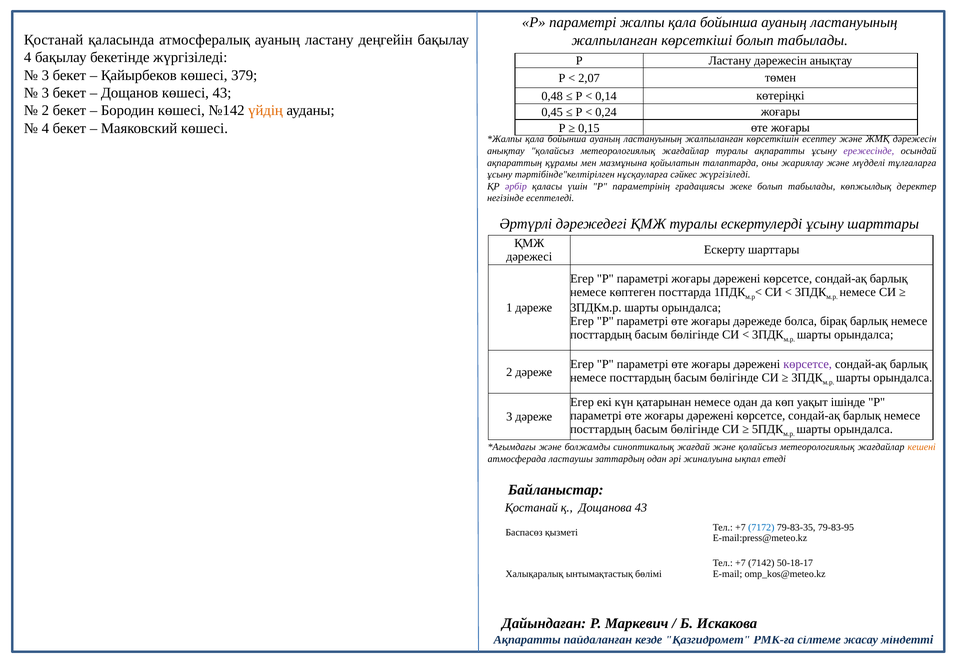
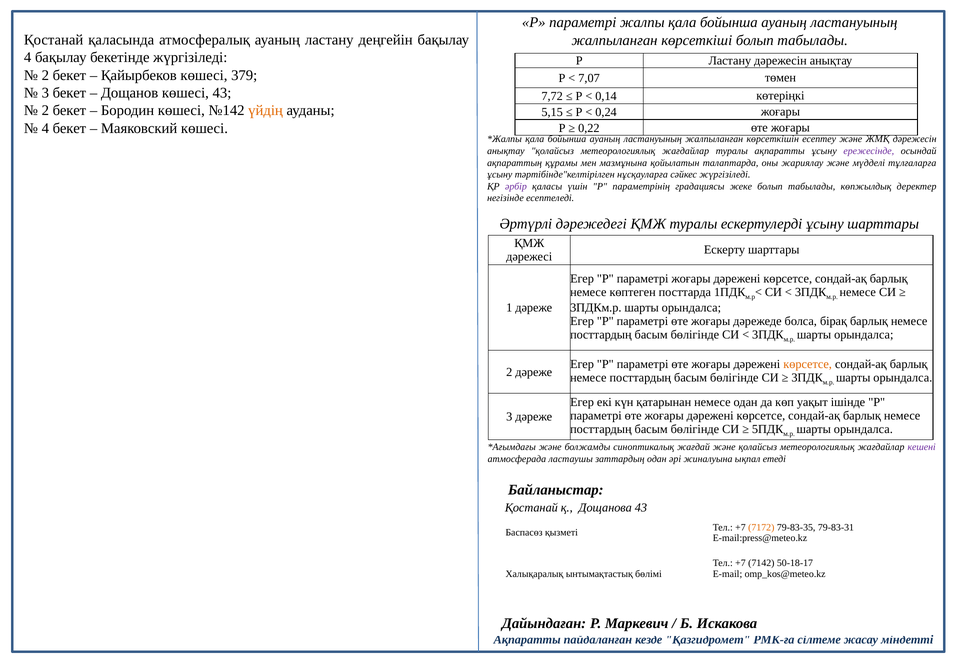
3 at (45, 75): 3 -> 2
2,07: 2,07 -> 7,07
0,48: 0,48 -> 7,72
0,45: 0,45 -> 5,15
0,15: 0,15 -> 0,22
көрсетсе at (808, 364) colour: purple -> orange
кешені colour: orange -> purple
7172 colour: blue -> orange
79-83-95: 79-83-95 -> 79-83-31
